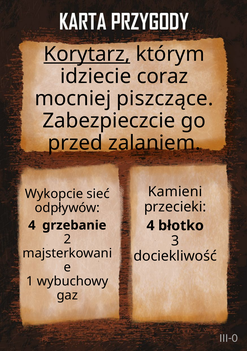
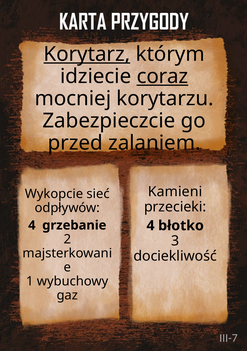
coraz underline: none -> present
piszczące: piszczące -> korytarzu
III-0: III-0 -> III-7
